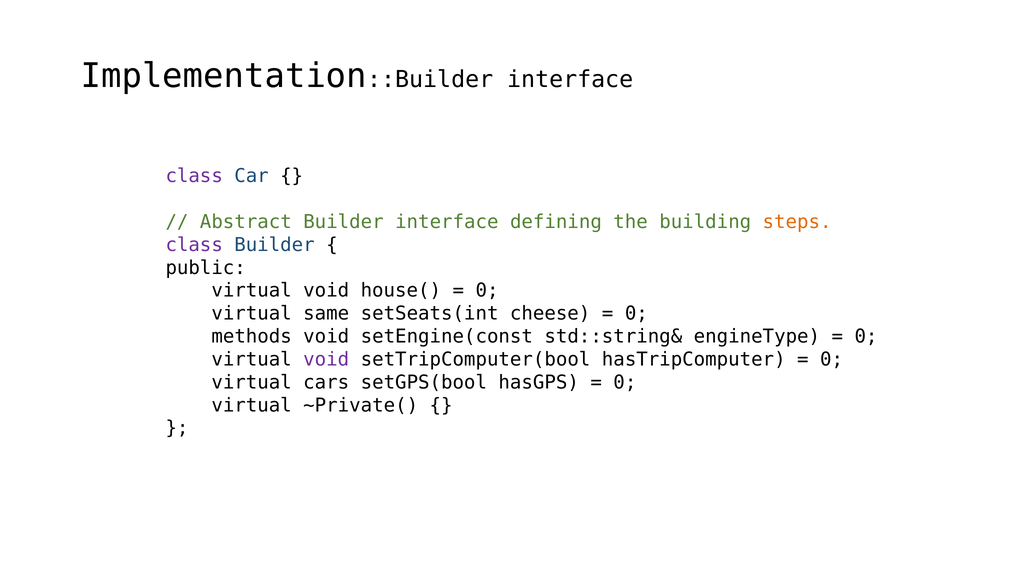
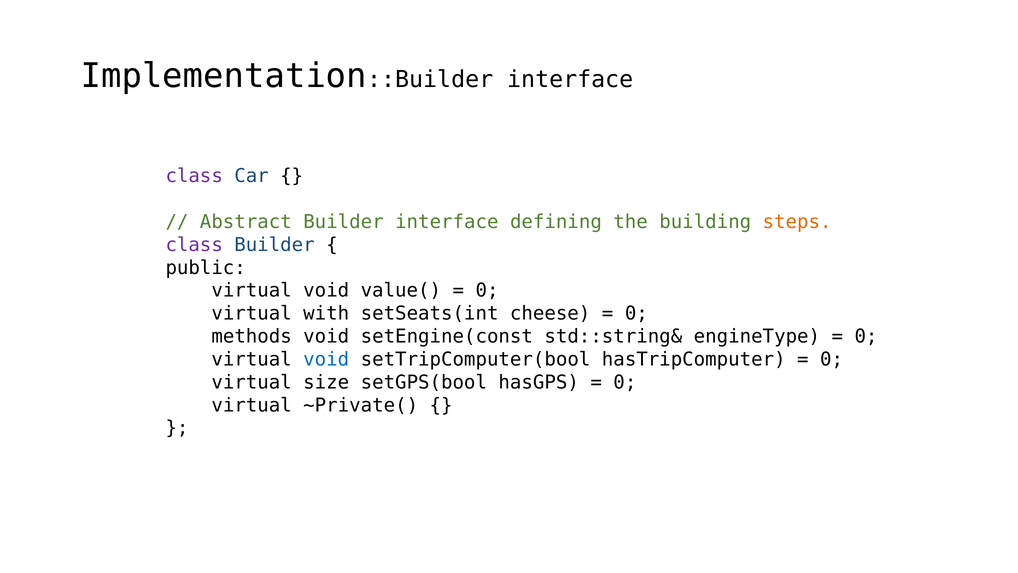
house(: house( -> value(
same: same -> with
void at (326, 359) colour: purple -> blue
cars: cars -> size
